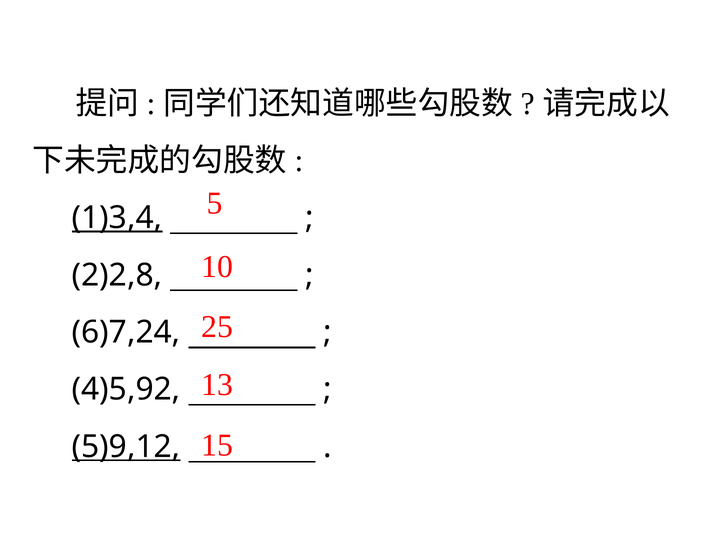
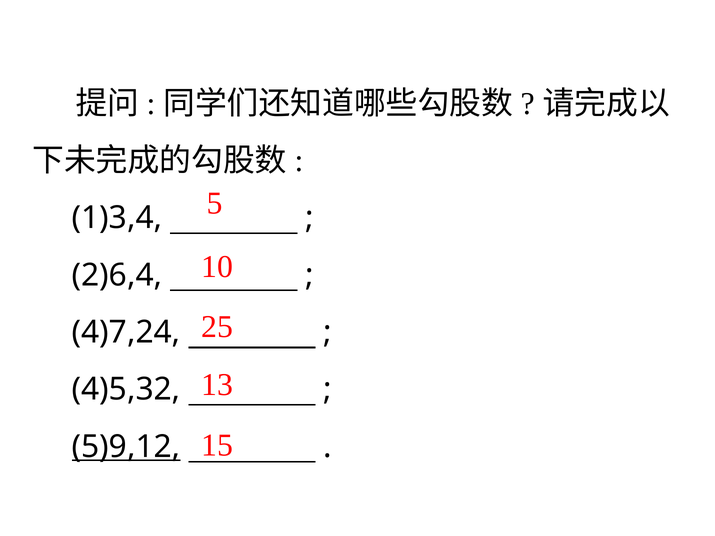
1)3,4 underline: present -> none
2)2,8: 2)2,8 -> 2)6,4
6)7,24: 6)7,24 -> 4)7,24
4)5,92: 4)5,92 -> 4)5,32
